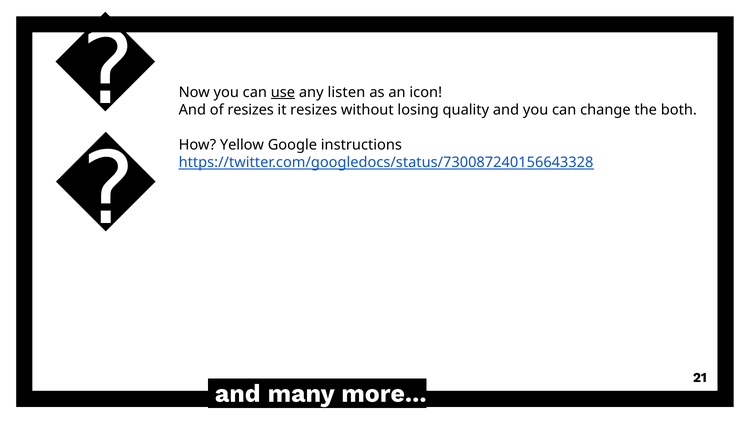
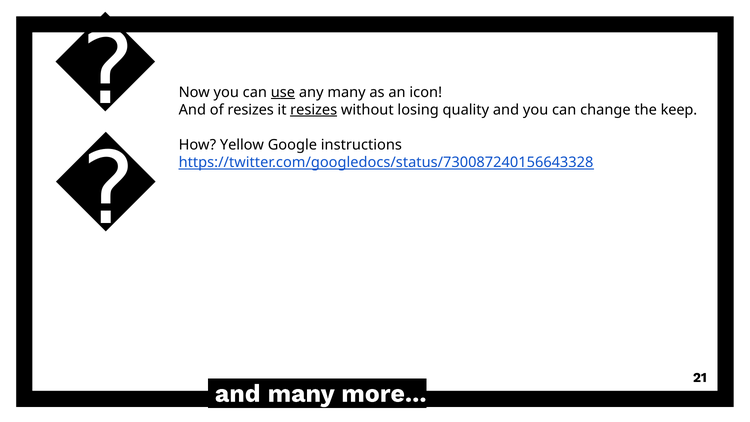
any listen: listen -> many
resizes at (314, 110) underline: none -> present
both: both -> keep
